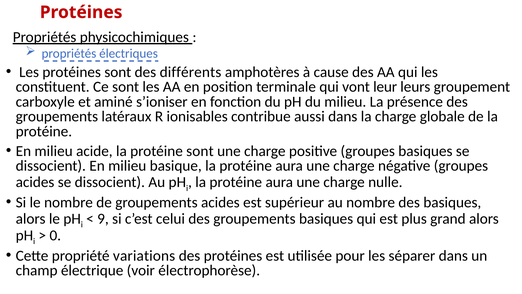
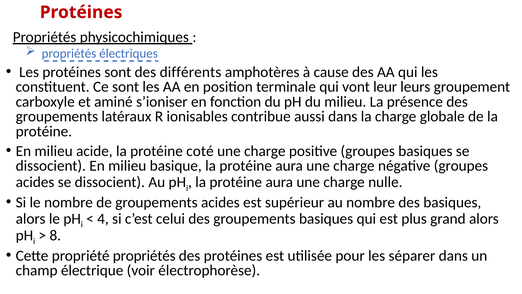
protéine sont: sont -> coté
9: 9 -> 4
0: 0 -> 8
propriété variations: variations -> propriétés
